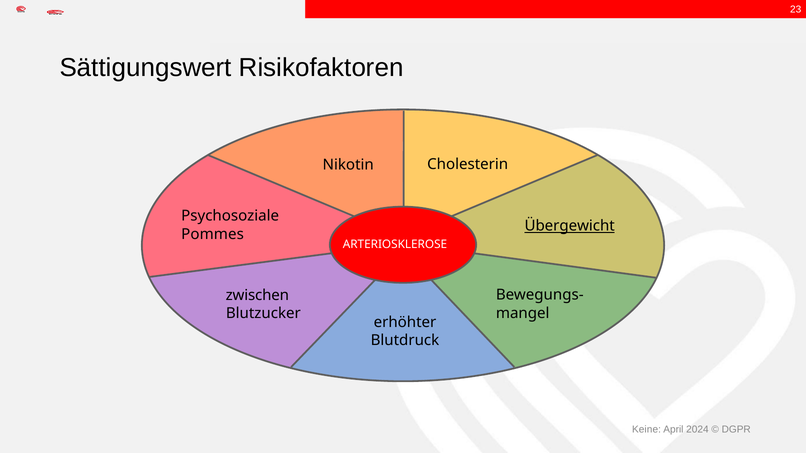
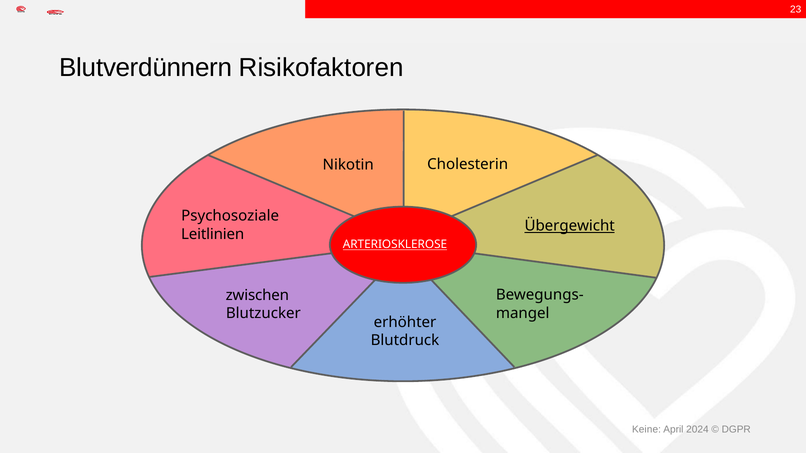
Sättigungswert: Sättigungswert -> Blutverdünnern
Pommes: Pommes -> Leitlinien
ARTERIOSKLEROSE underline: none -> present
